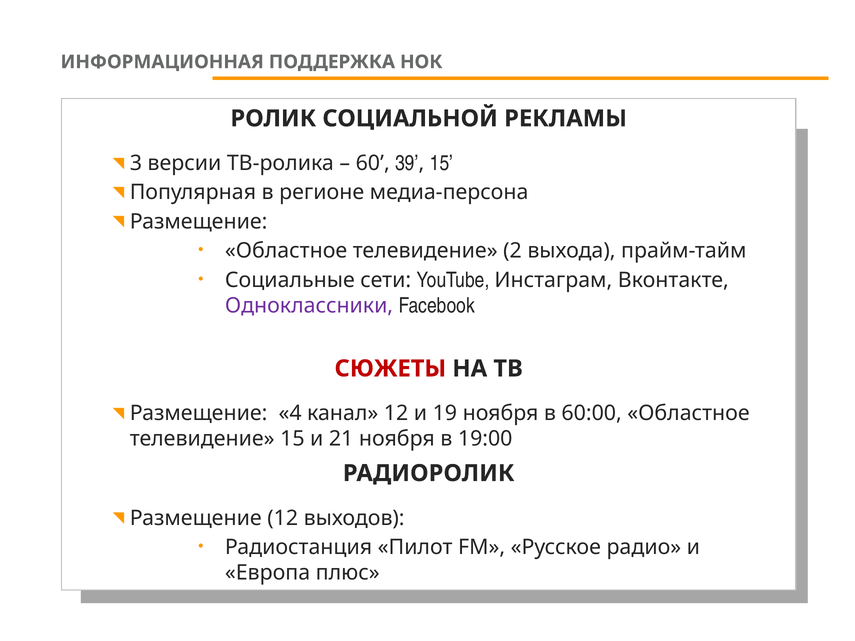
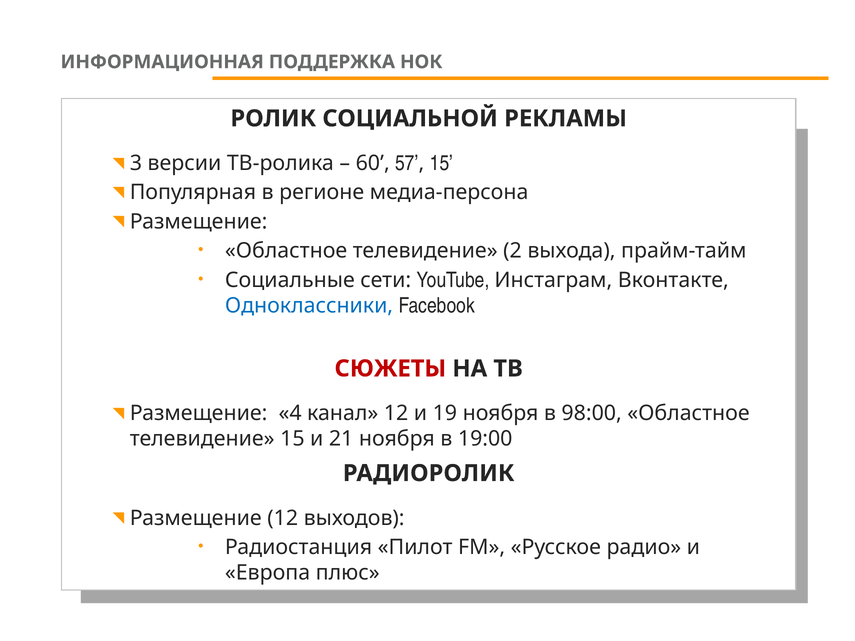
39: 39 -> 57
Одноклассники colour: purple -> blue
60:00: 60:00 -> 98:00
